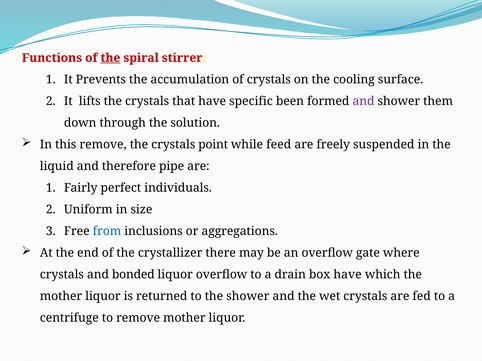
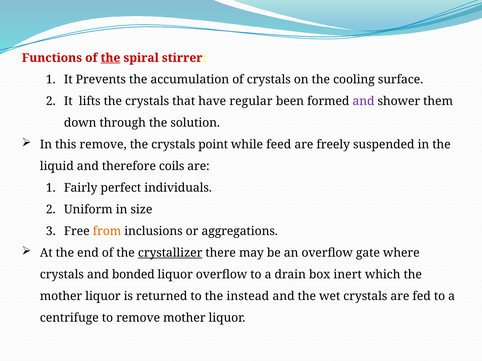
specific: specific -> regular
pipe: pipe -> coils
from colour: blue -> orange
crystallizer underline: none -> present
box have: have -> inert
the shower: shower -> instead
